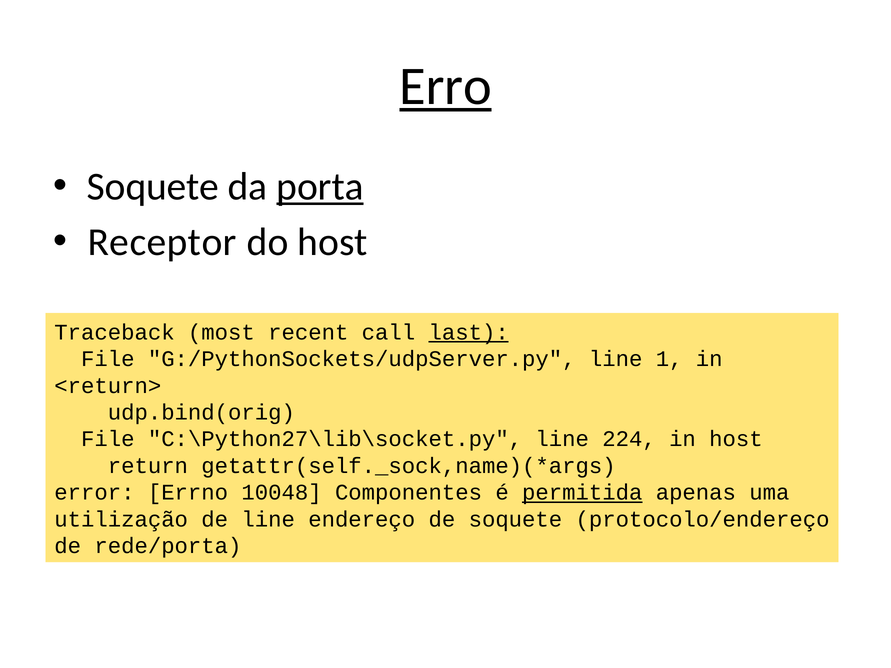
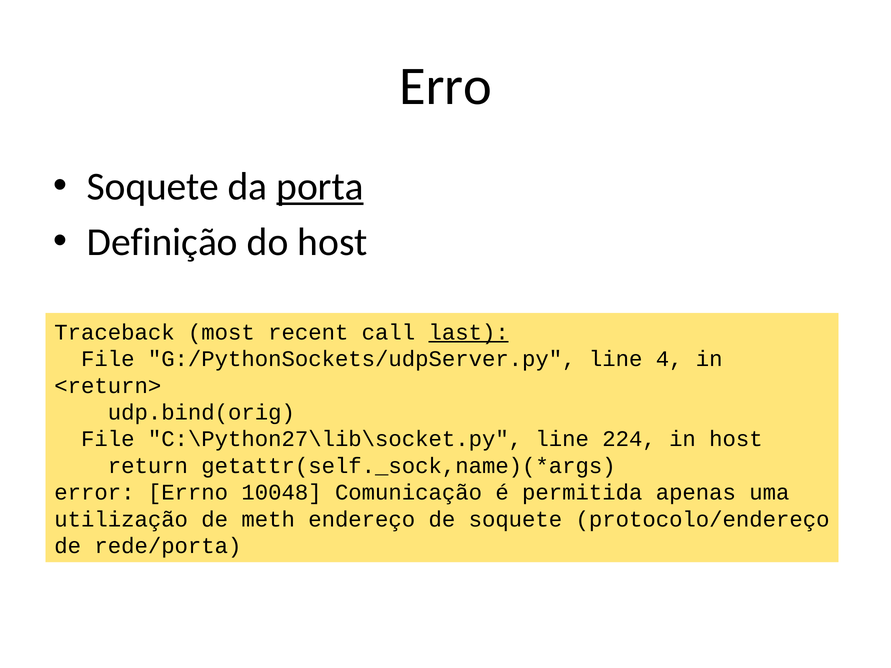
Erro underline: present -> none
Receptor: Receptor -> Definição
1: 1 -> 4
Componentes: Componentes -> Comunicação
permitida underline: present -> none
de line: line -> meth
